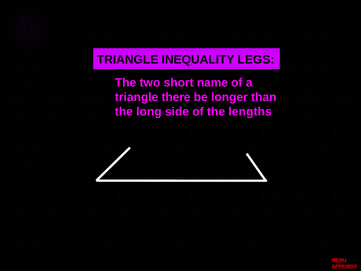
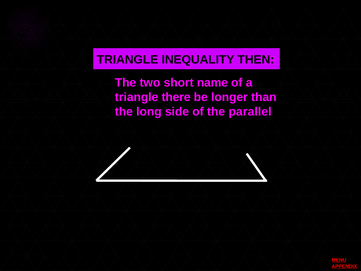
LEGS: LEGS -> THEN
lengths: lengths -> parallel
